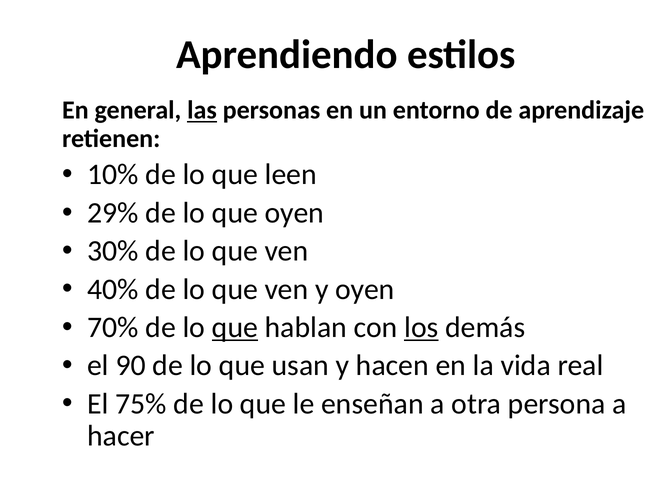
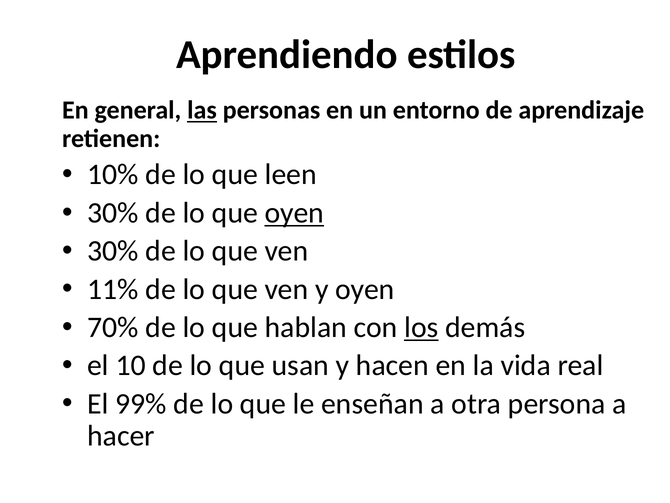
29% at (113, 213): 29% -> 30%
oyen at (294, 213) underline: none -> present
40%: 40% -> 11%
que at (235, 327) underline: present -> none
90: 90 -> 10
75%: 75% -> 99%
